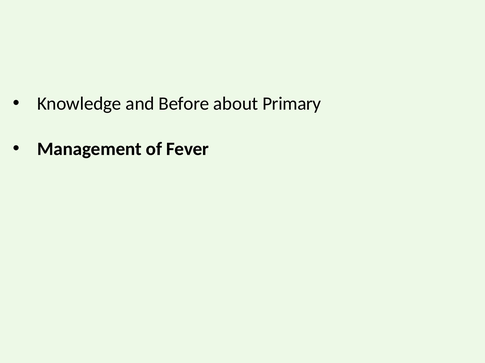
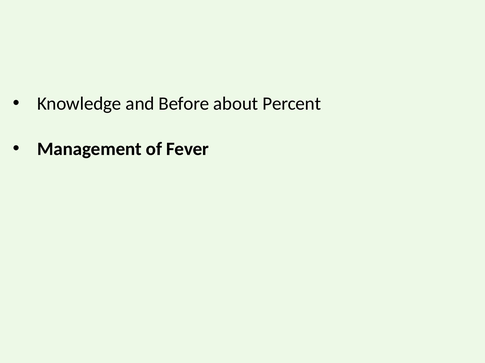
Primary: Primary -> Percent
